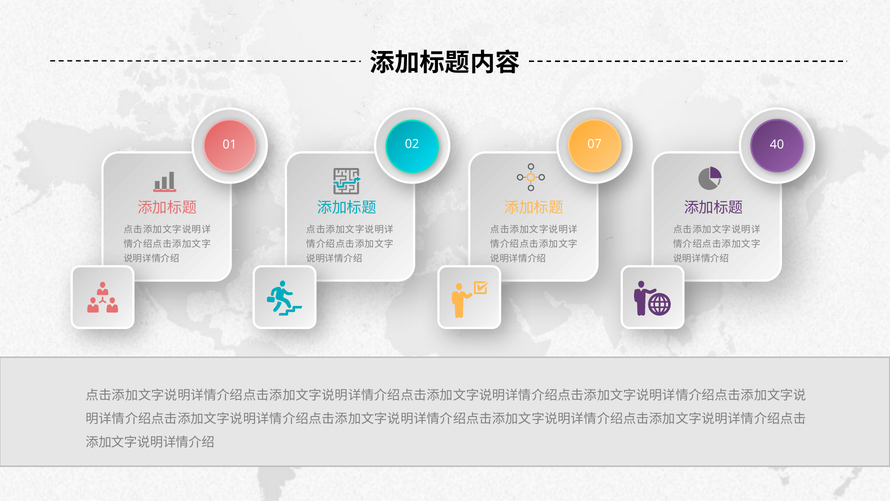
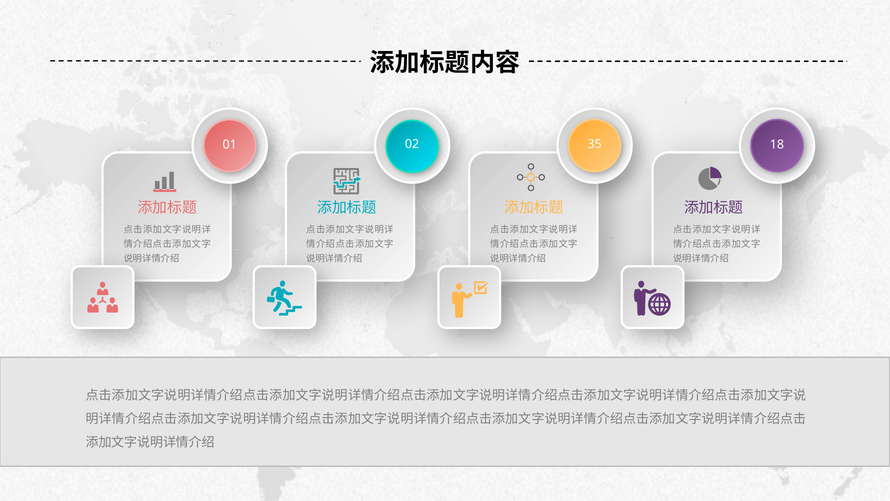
40: 40 -> 18
07: 07 -> 35
